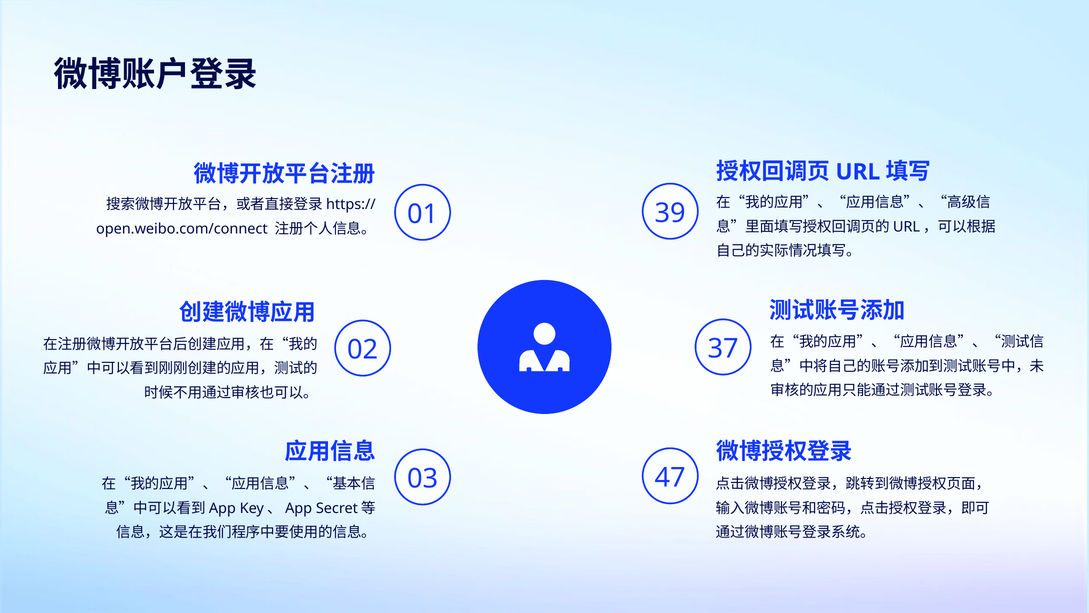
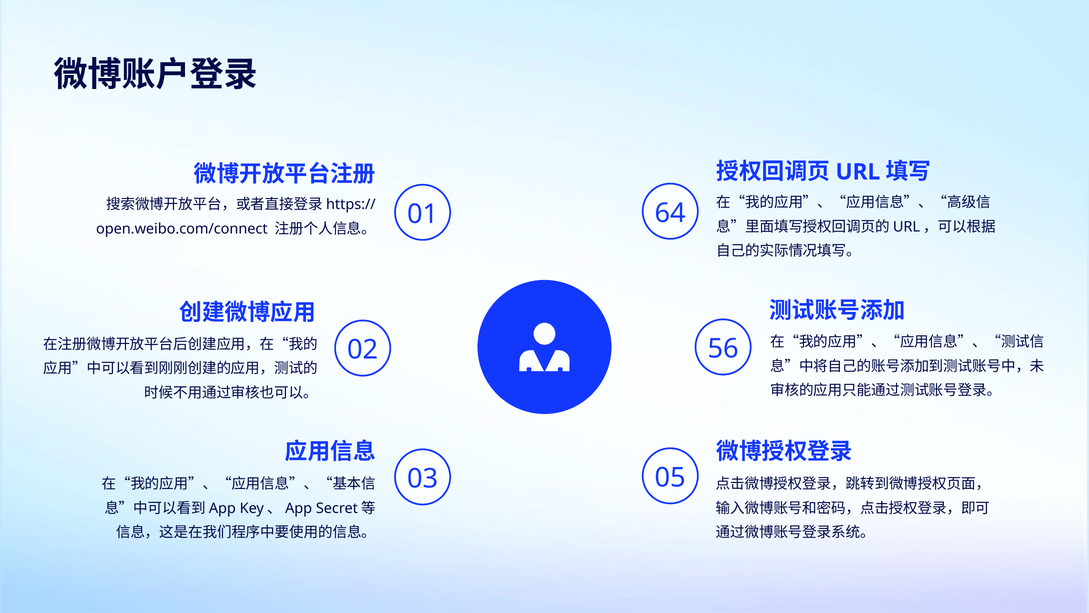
39: 39 -> 64
37: 37 -> 56
47: 47 -> 05
